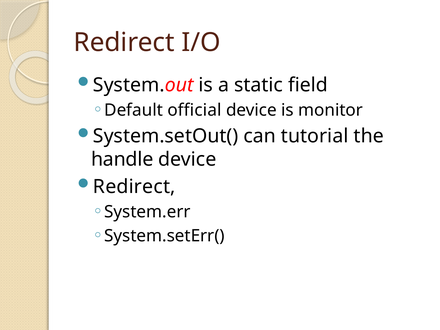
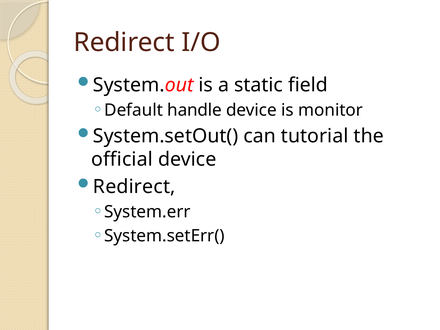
official: official -> handle
handle: handle -> official
